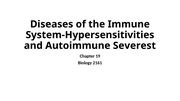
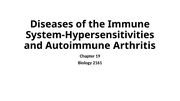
Severest: Severest -> Arthritis
